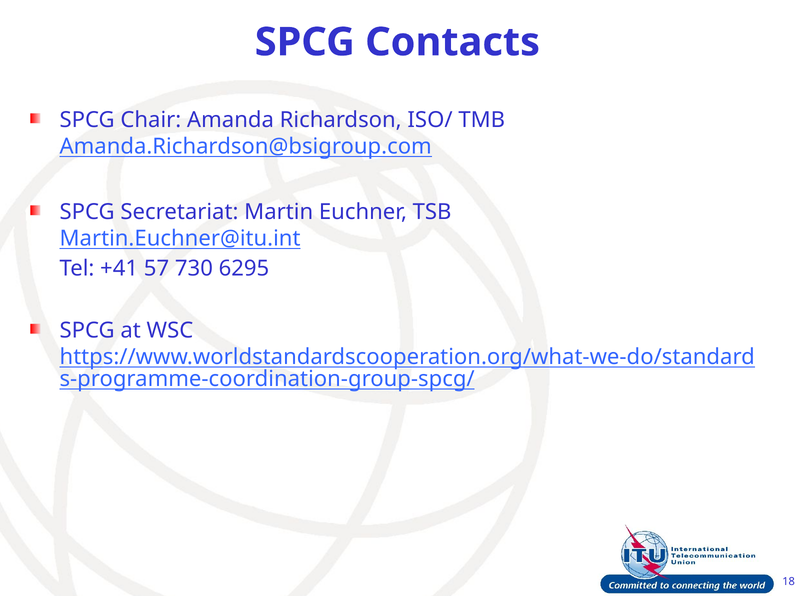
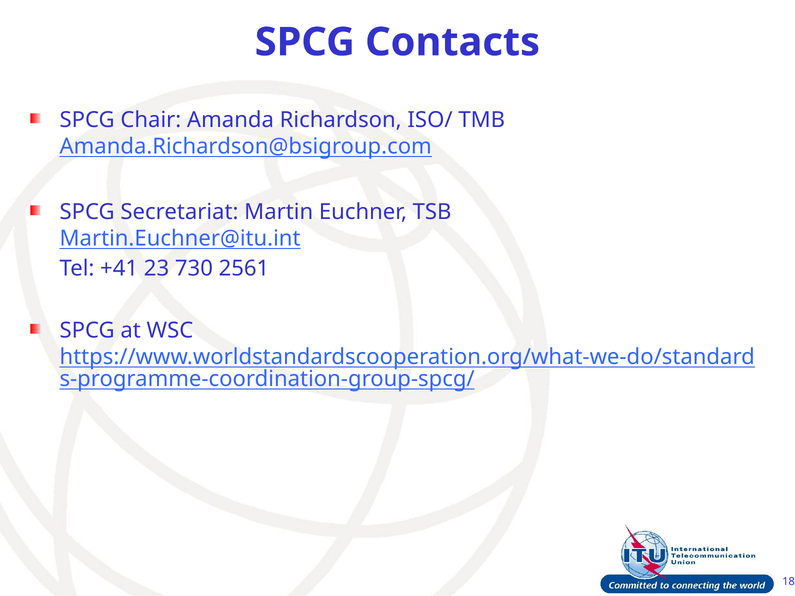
57: 57 -> 23
6295: 6295 -> 2561
